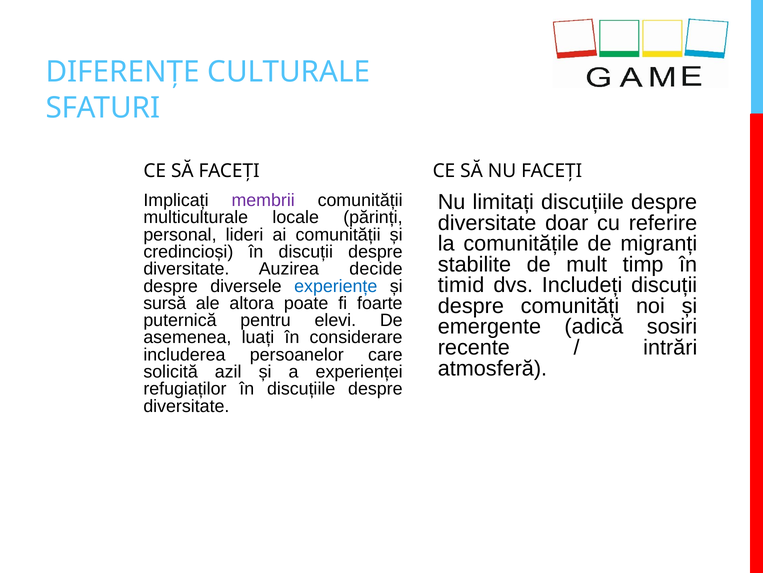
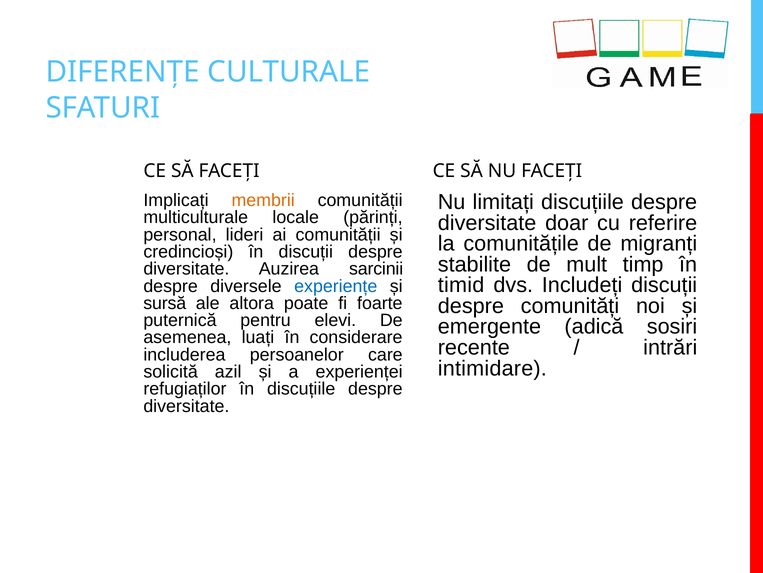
membrii colour: purple -> orange
decide: decide -> sarcinii
atmosferă: atmosferă -> intimidare
